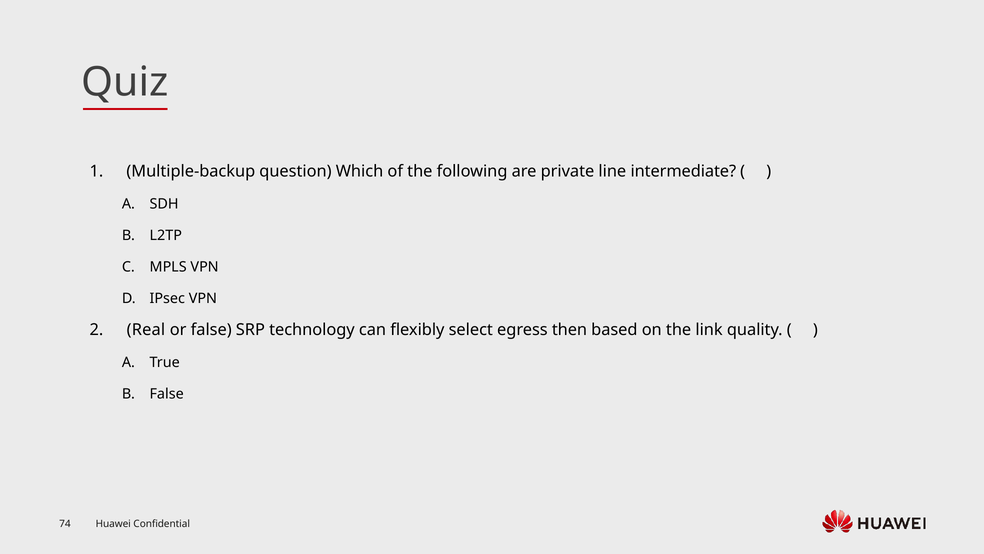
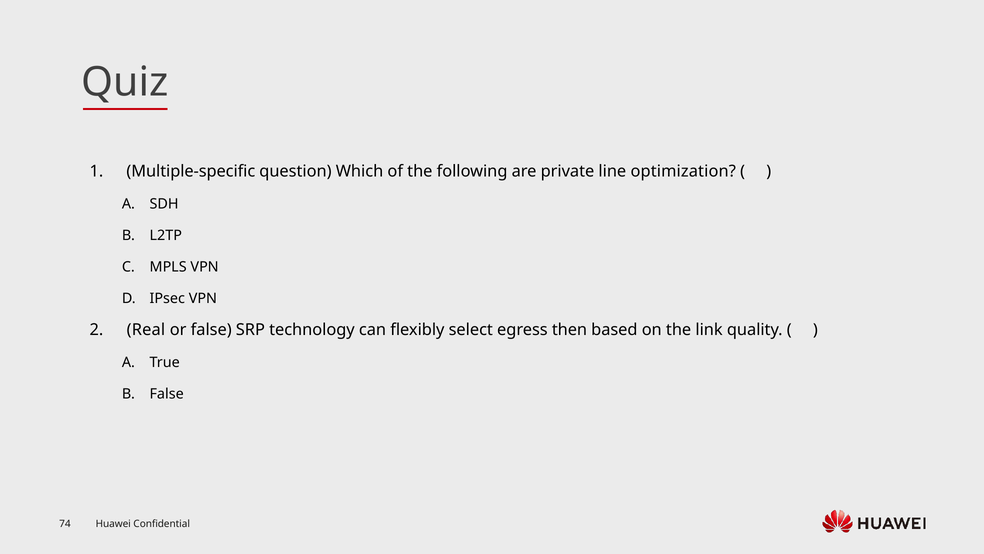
Multiple-backup: Multiple-backup -> Multiple-specific
intermediate: intermediate -> optimization
